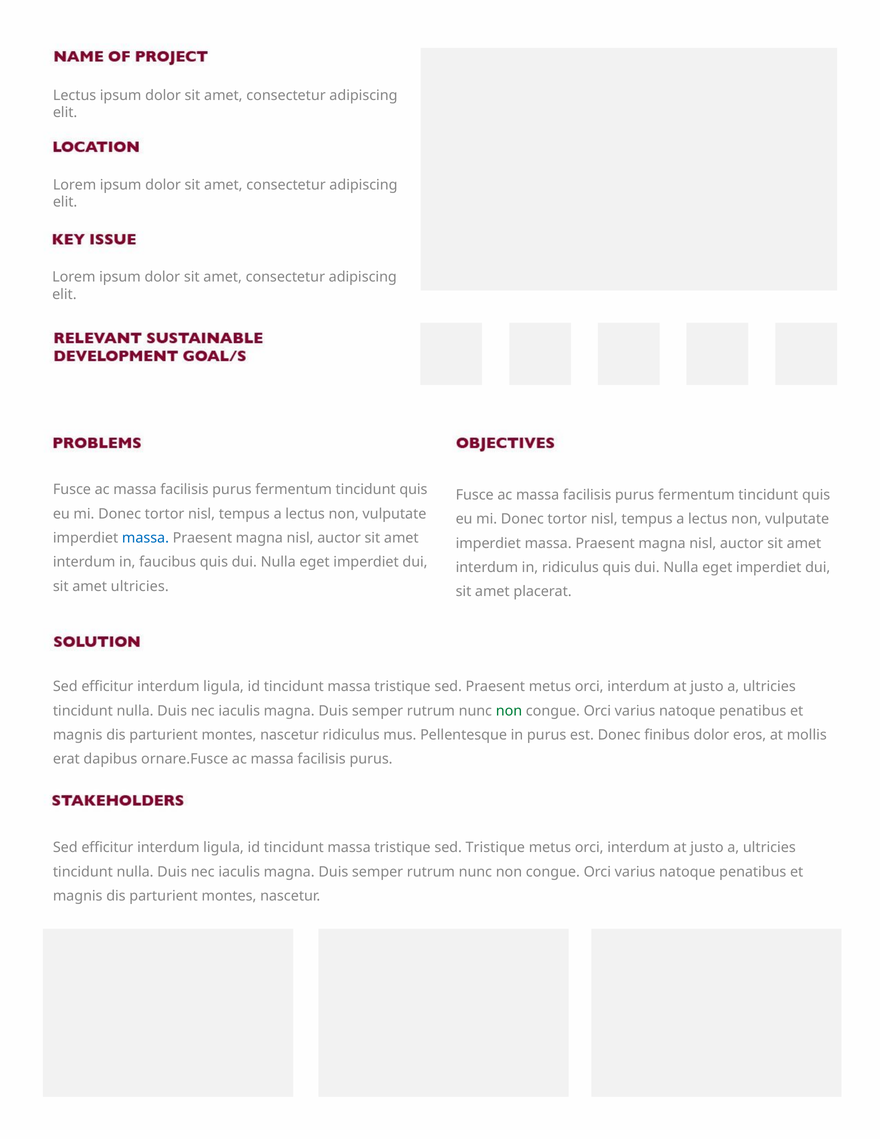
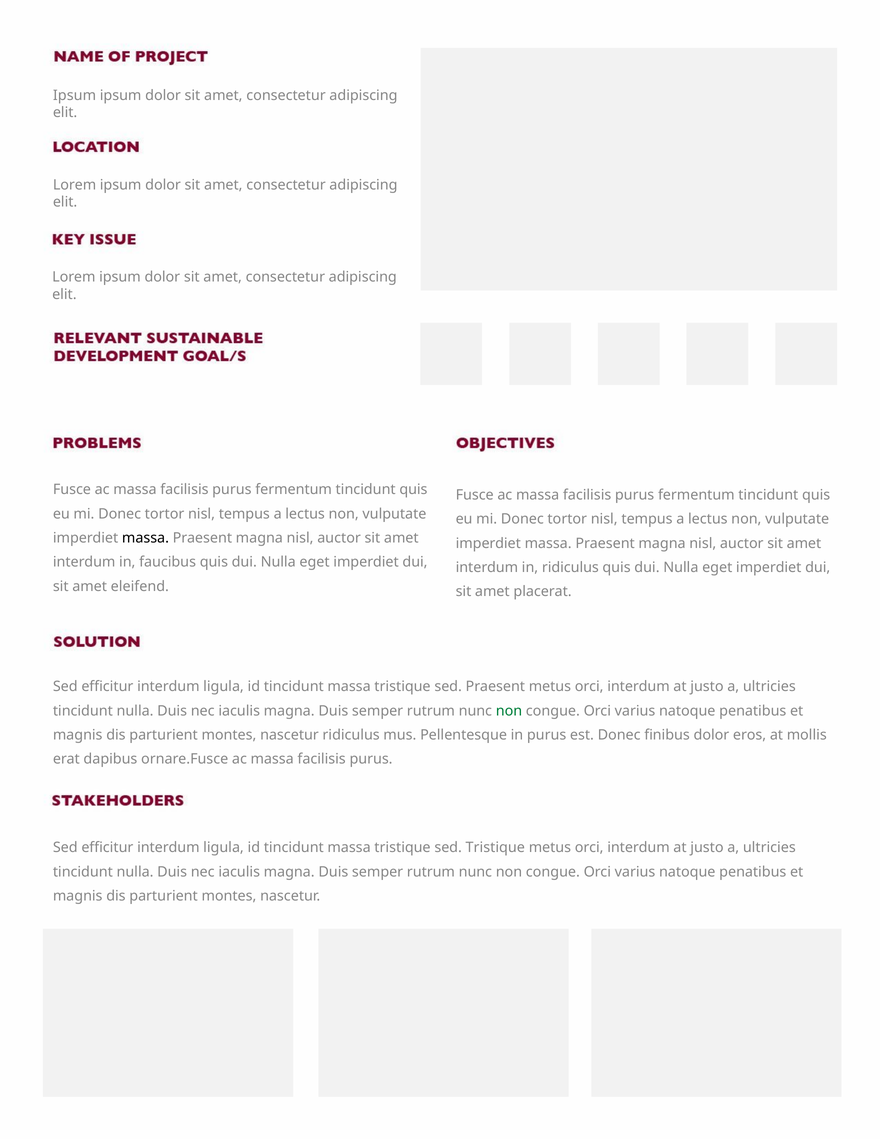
Lectus at (75, 95): Lectus -> Ipsum
massa at (145, 538) colour: blue -> black
amet ultricies: ultricies -> eleifend
